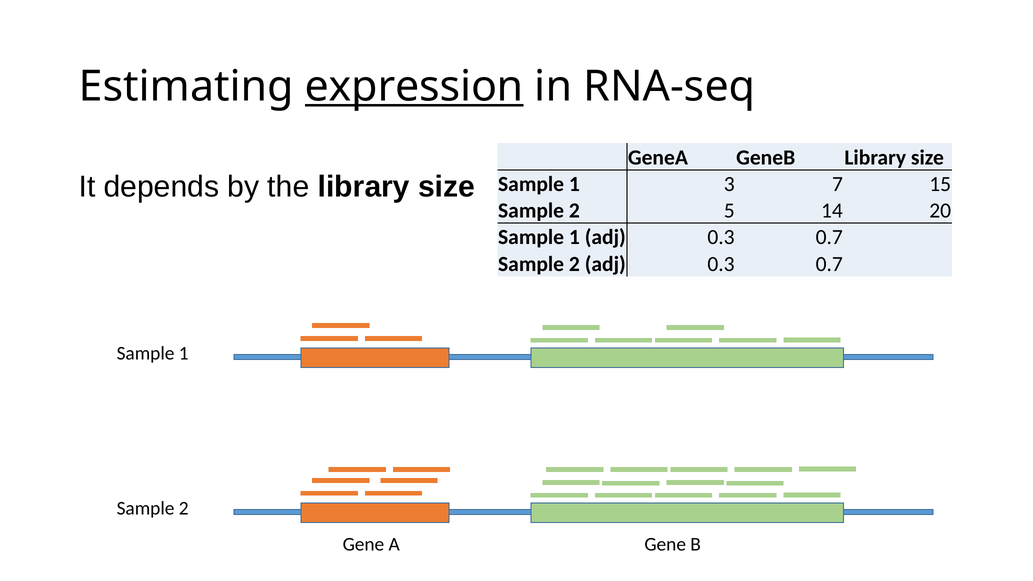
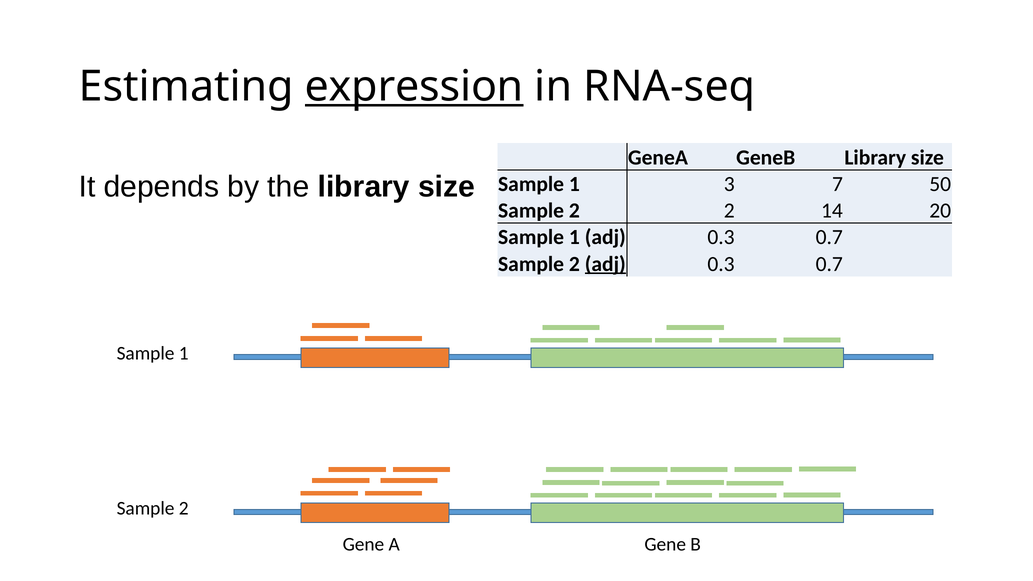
15: 15 -> 50
2 5: 5 -> 2
adj at (605, 264) underline: none -> present
